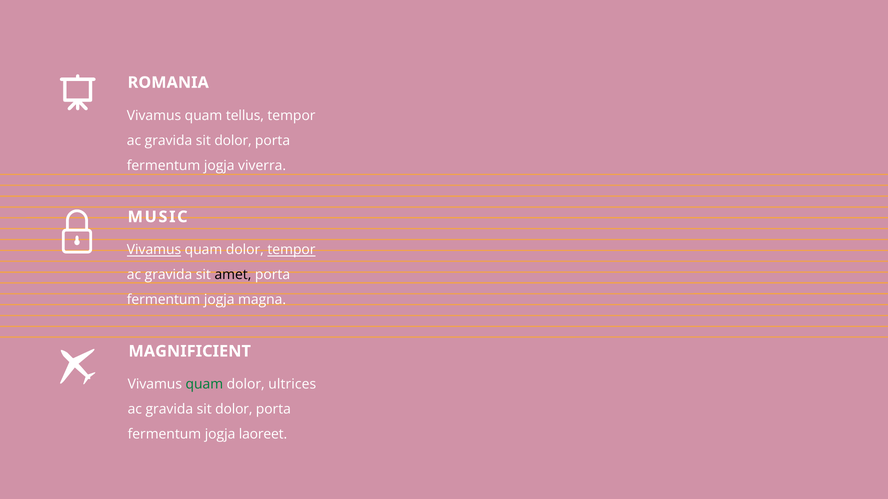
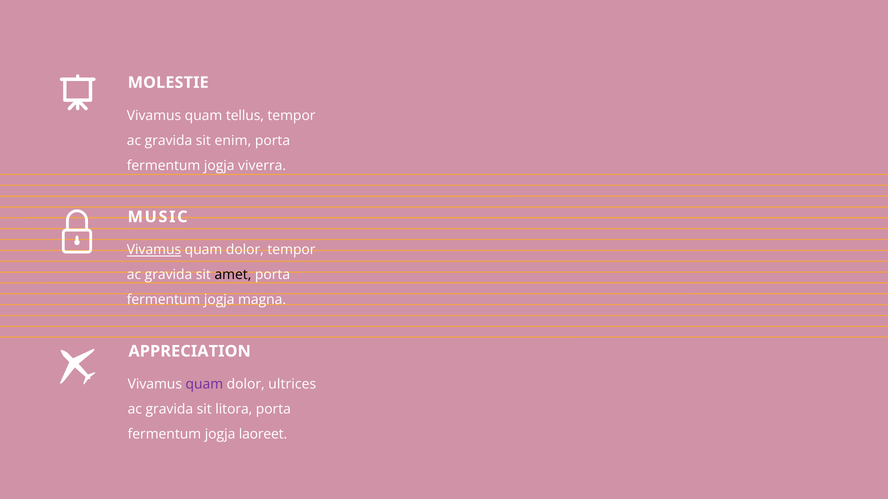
ROMANIA: ROMANIA -> MOLESTIE
dolor at (233, 141): dolor -> enim
tempor at (291, 250) underline: present -> none
MAGNIFICIENT: MAGNIFICIENT -> APPRECIATION
quam at (204, 385) colour: green -> purple
dolor at (234, 410): dolor -> litora
